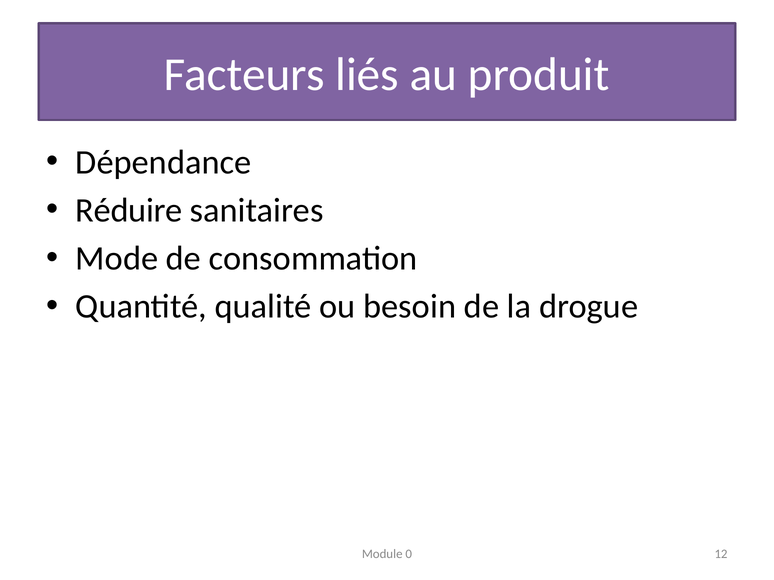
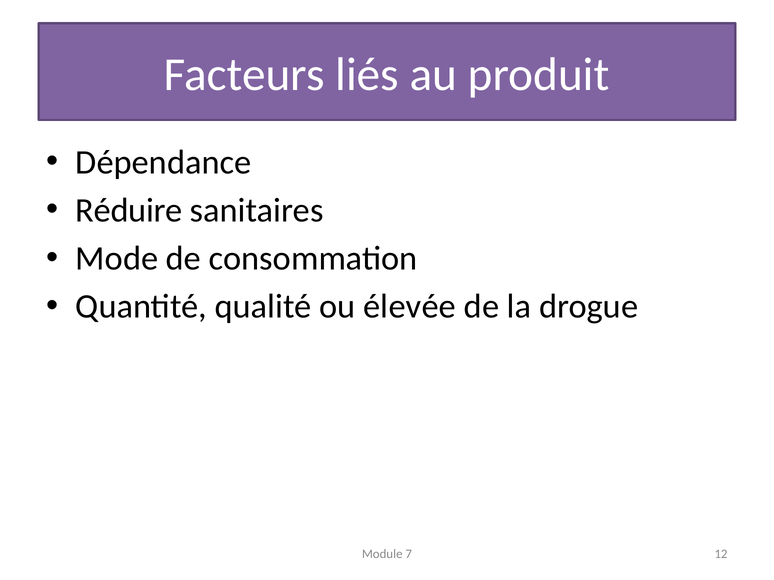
besoin: besoin -> élevée
0: 0 -> 7
